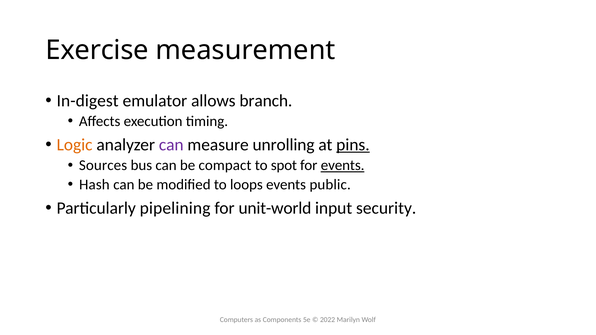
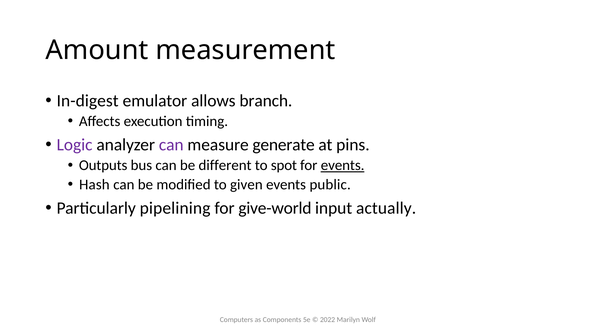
Exercise: Exercise -> Amount
Logic colour: orange -> purple
unrolling: unrolling -> generate
pins underline: present -> none
Sources: Sources -> Outputs
compact: compact -> different
loops: loops -> given
unit-world: unit-world -> give-world
security: security -> actually
